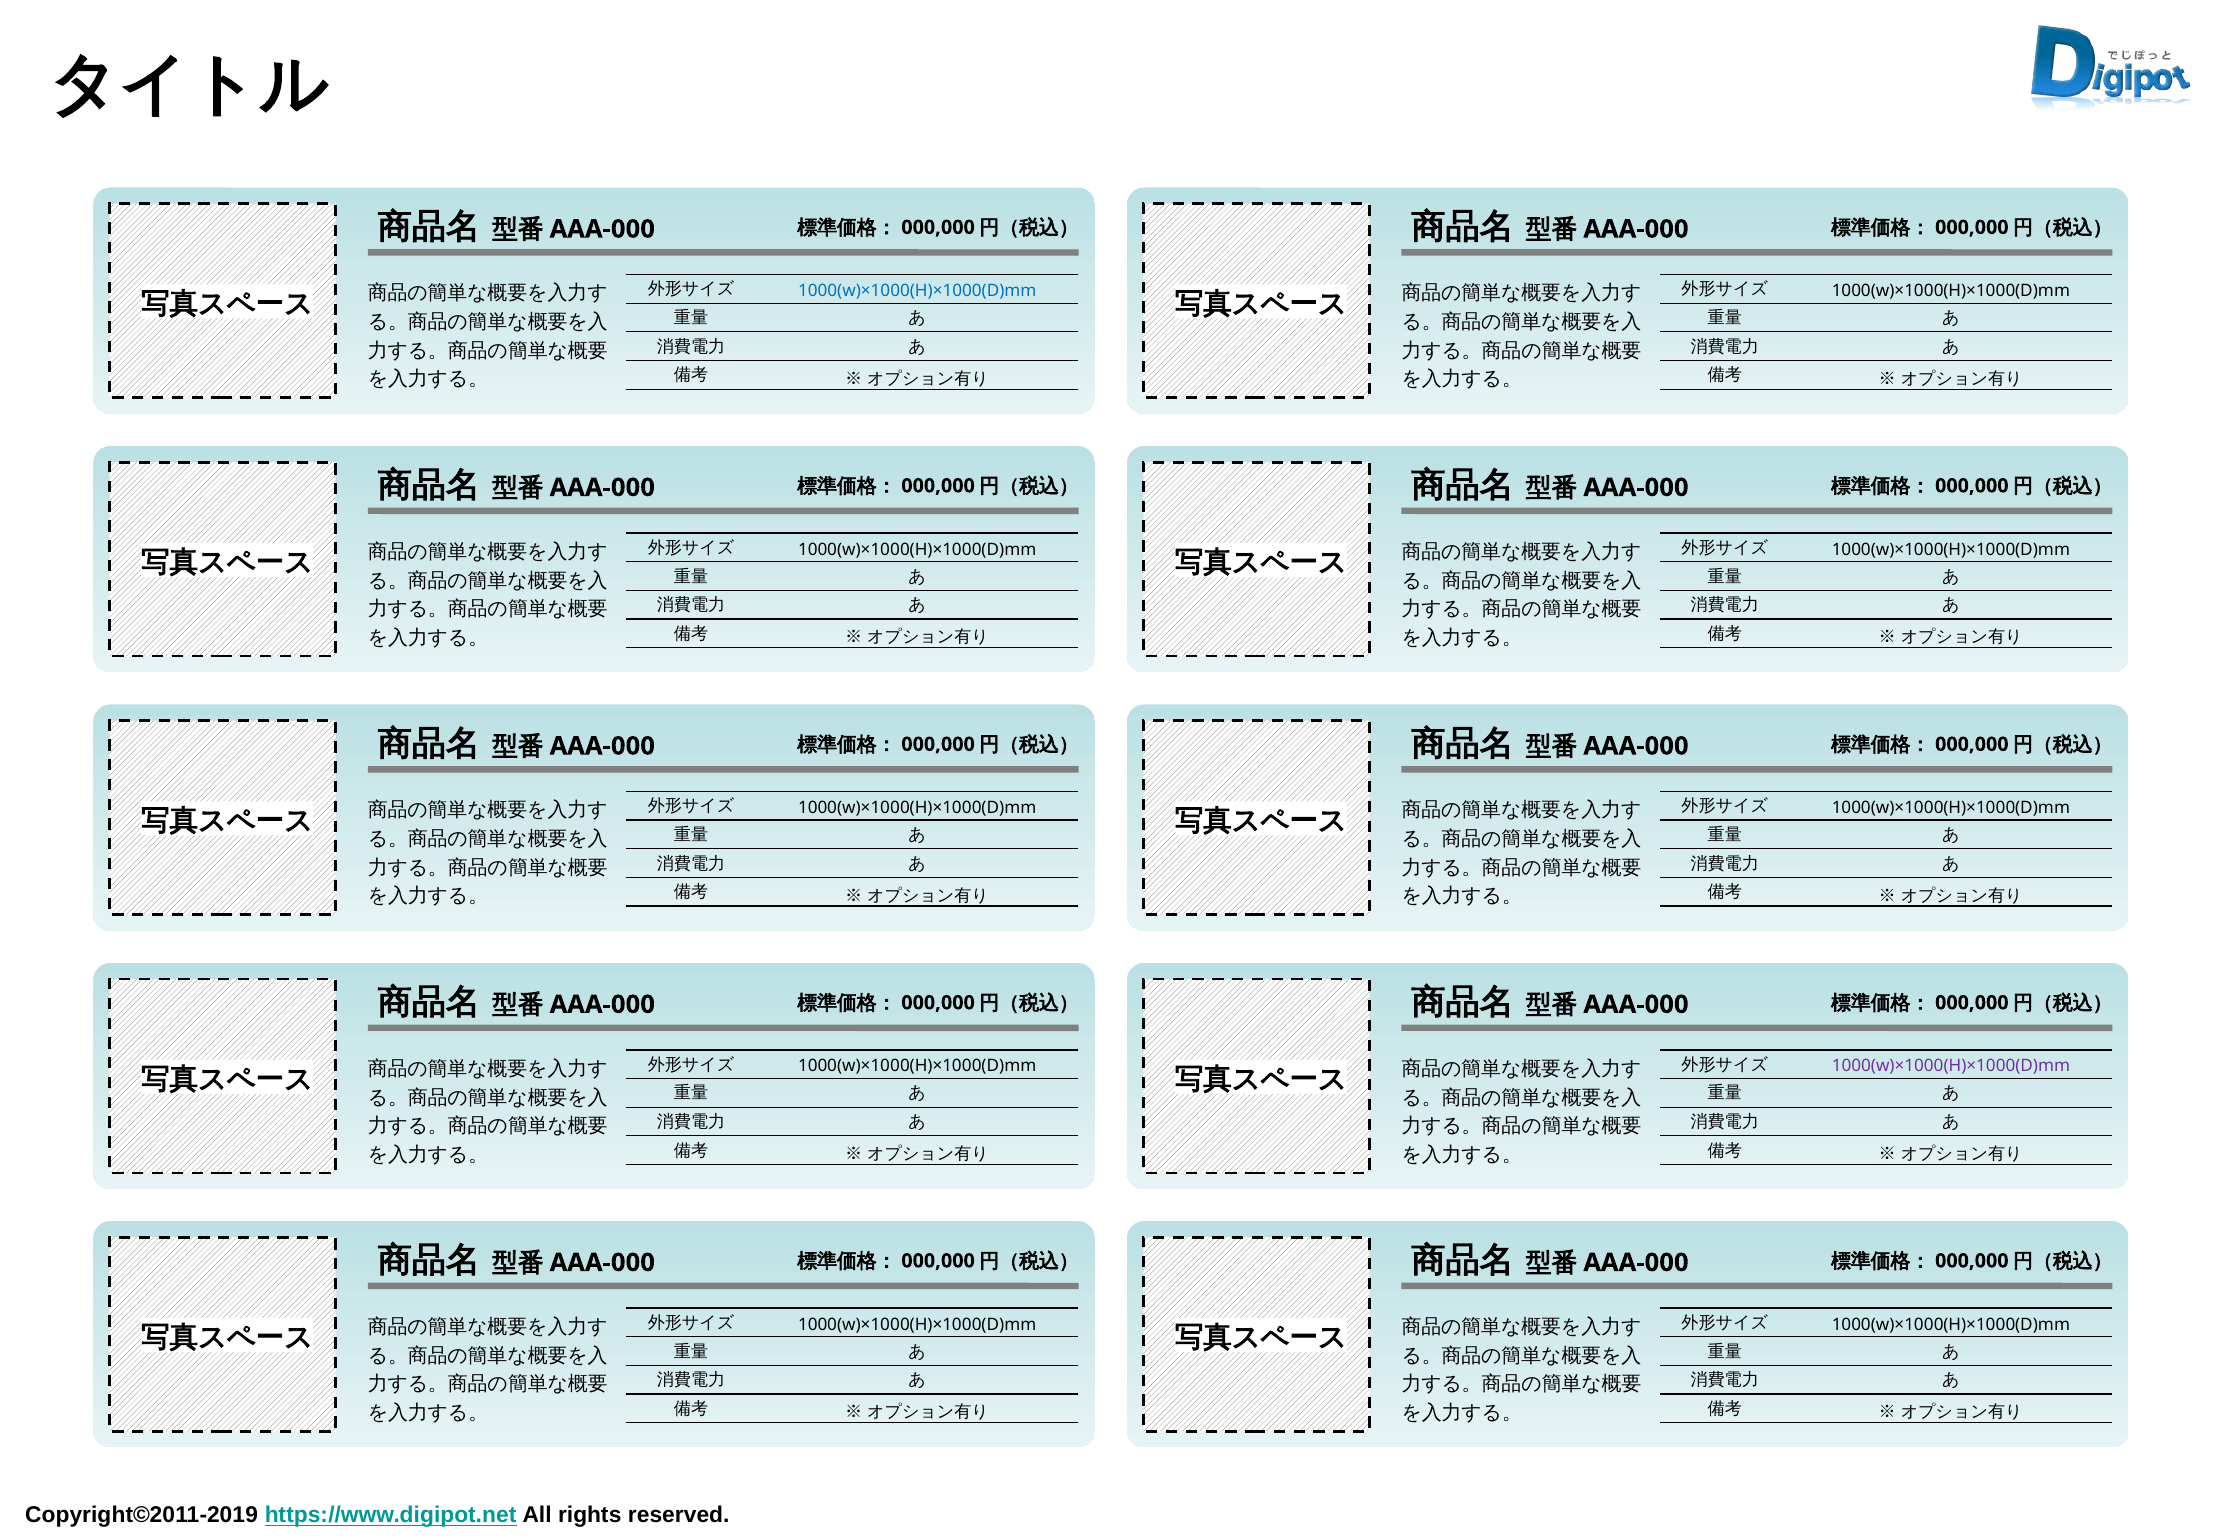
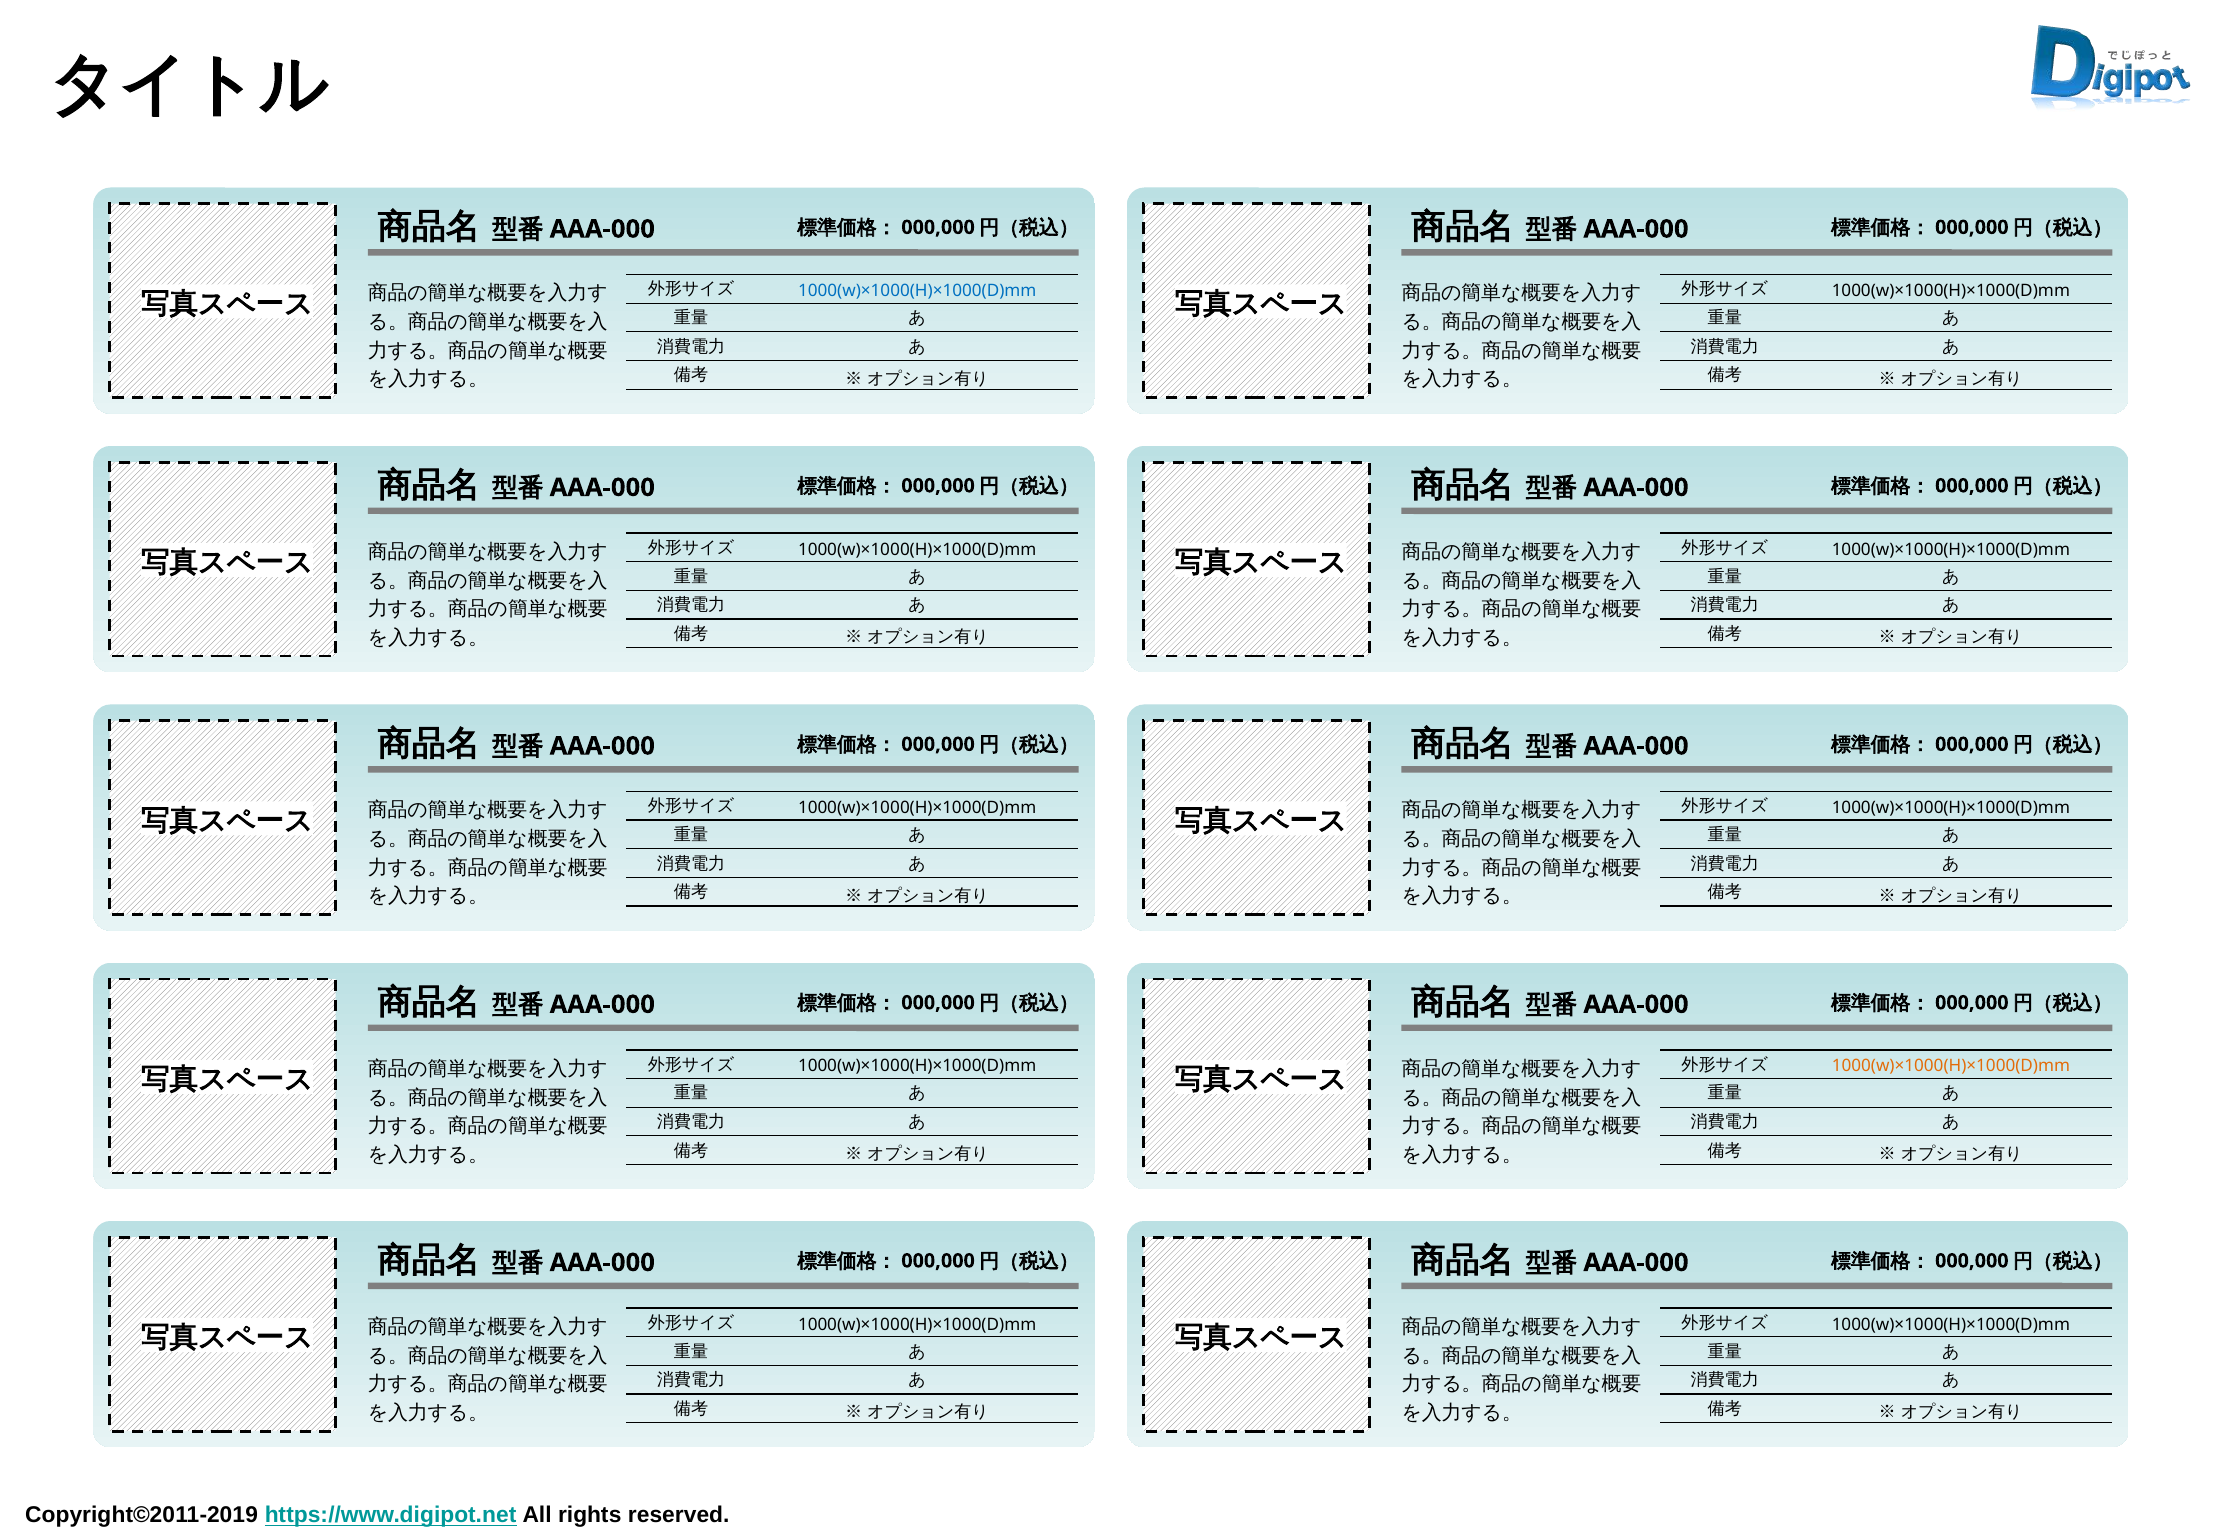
1000(w)×1000(H)×1000(D)mm at (1951, 1067) colour: purple -> orange
